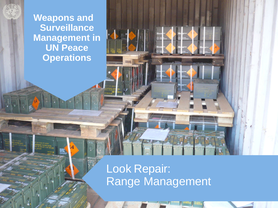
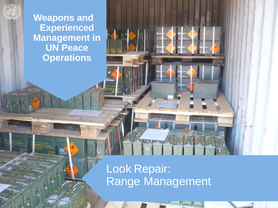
Surveillance: Surveillance -> Experienced
